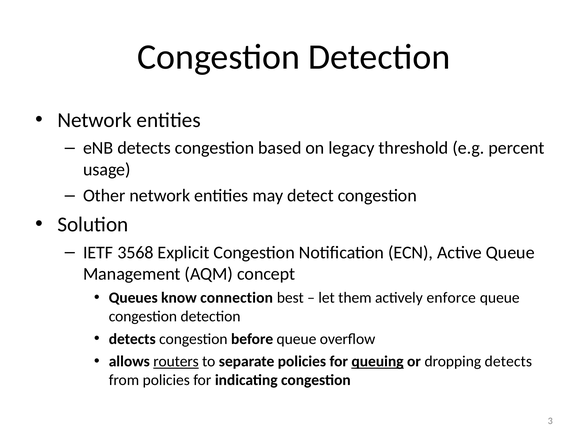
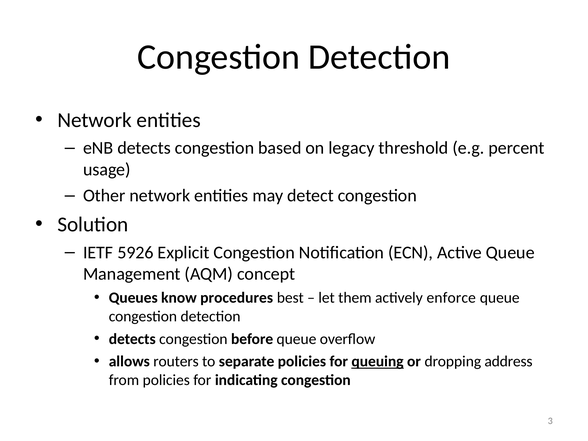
3568: 3568 -> 5926
connection: connection -> procedures
routers underline: present -> none
dropping detects: detects -> address
